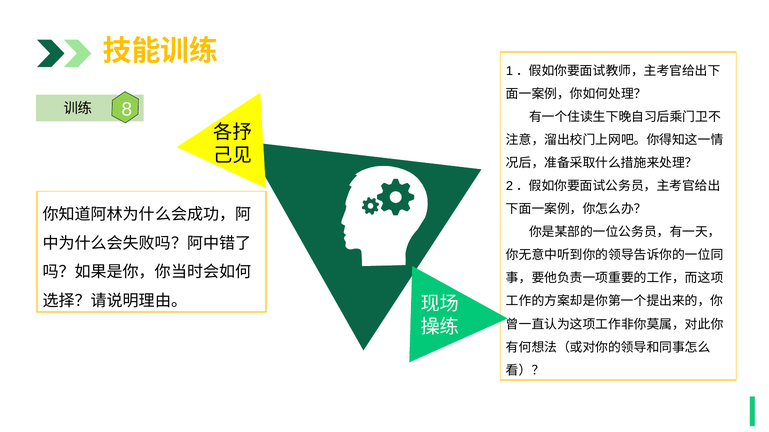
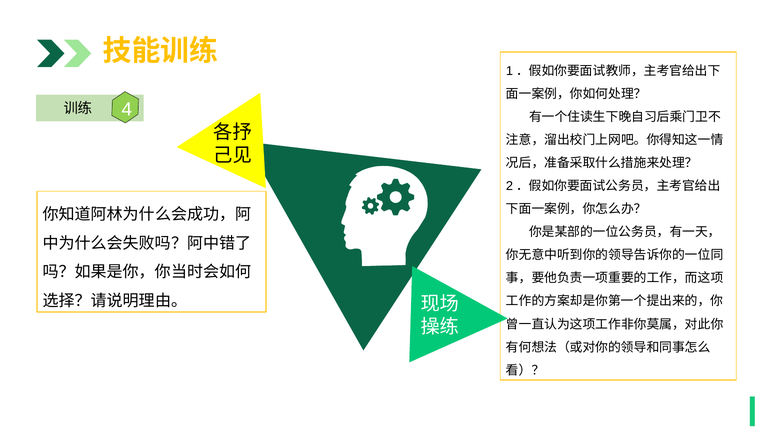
8: 8 -> 4
